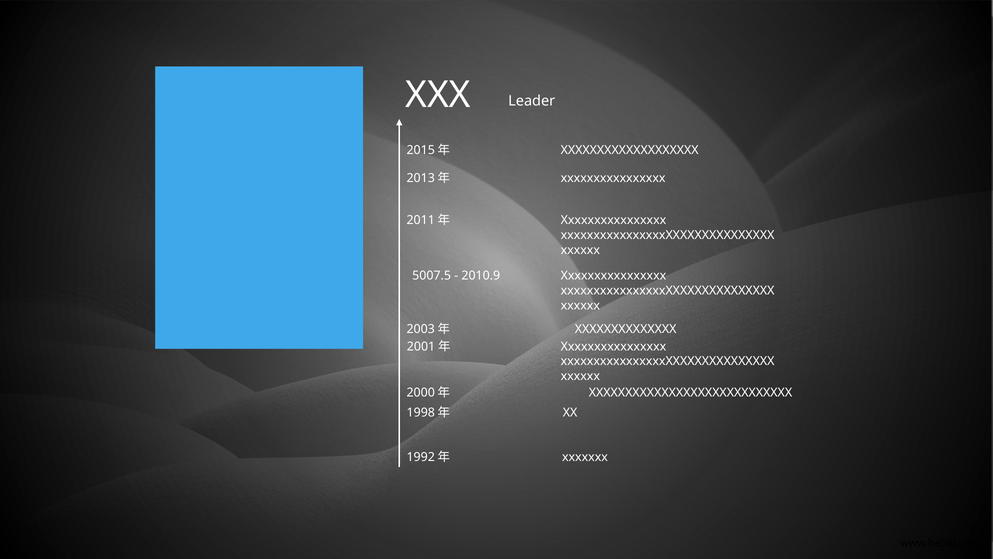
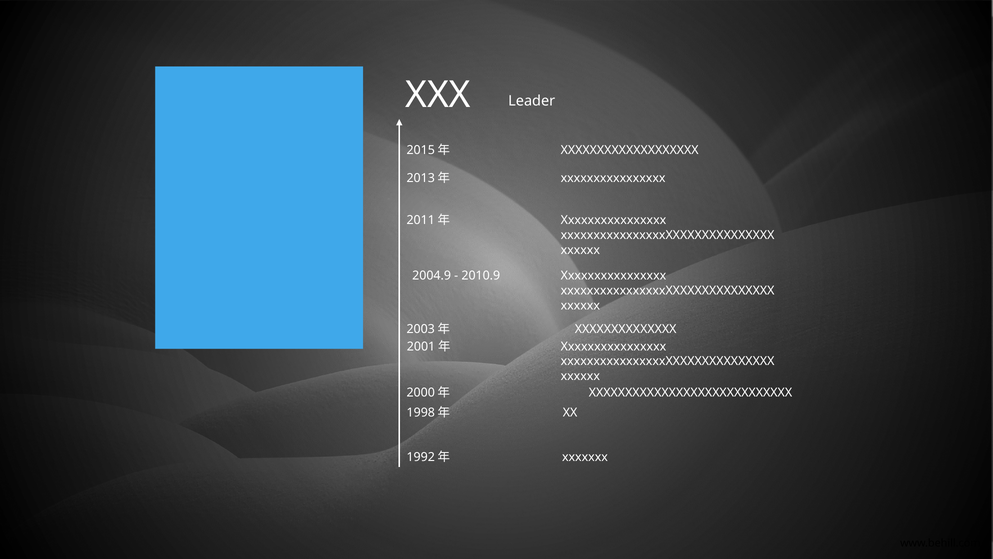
5007.5: 5007.5 -> 2004.9
